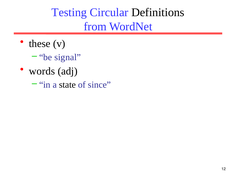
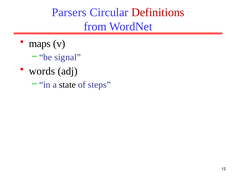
Testing: Testing -> Parsers
Definitions colour: black -> red
these: these -> maps
since: since -> steps
